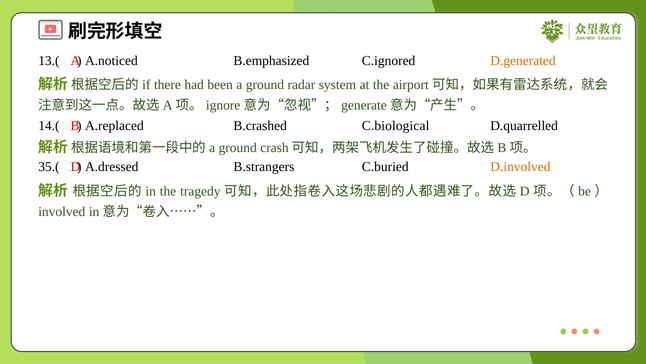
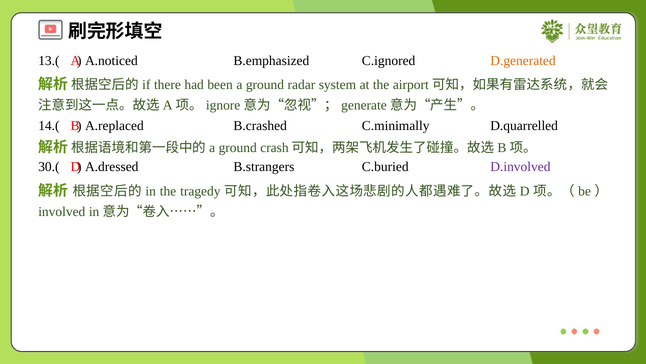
C.biological: C.biological -> C.minimally
35.(: 35.( -> 30.(
D.involved colour: orange -> purple
